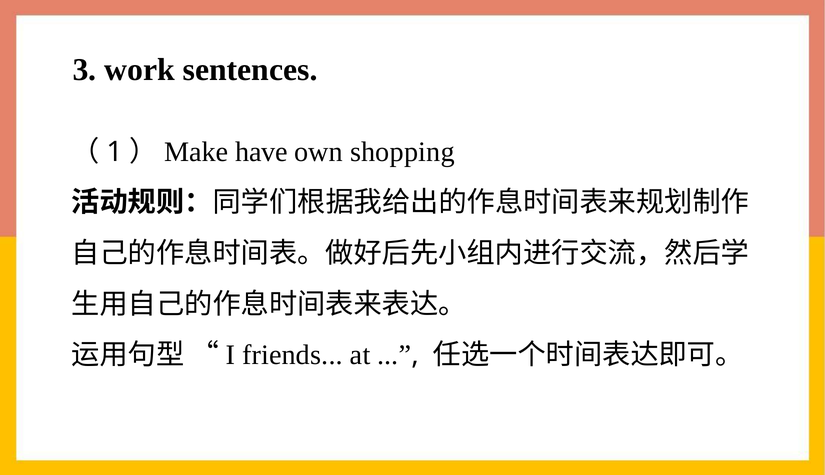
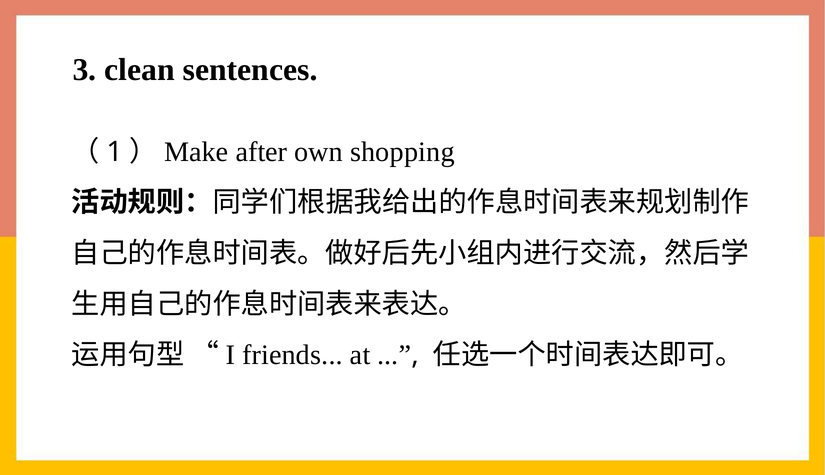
work: work -> clean
have: have -> after
